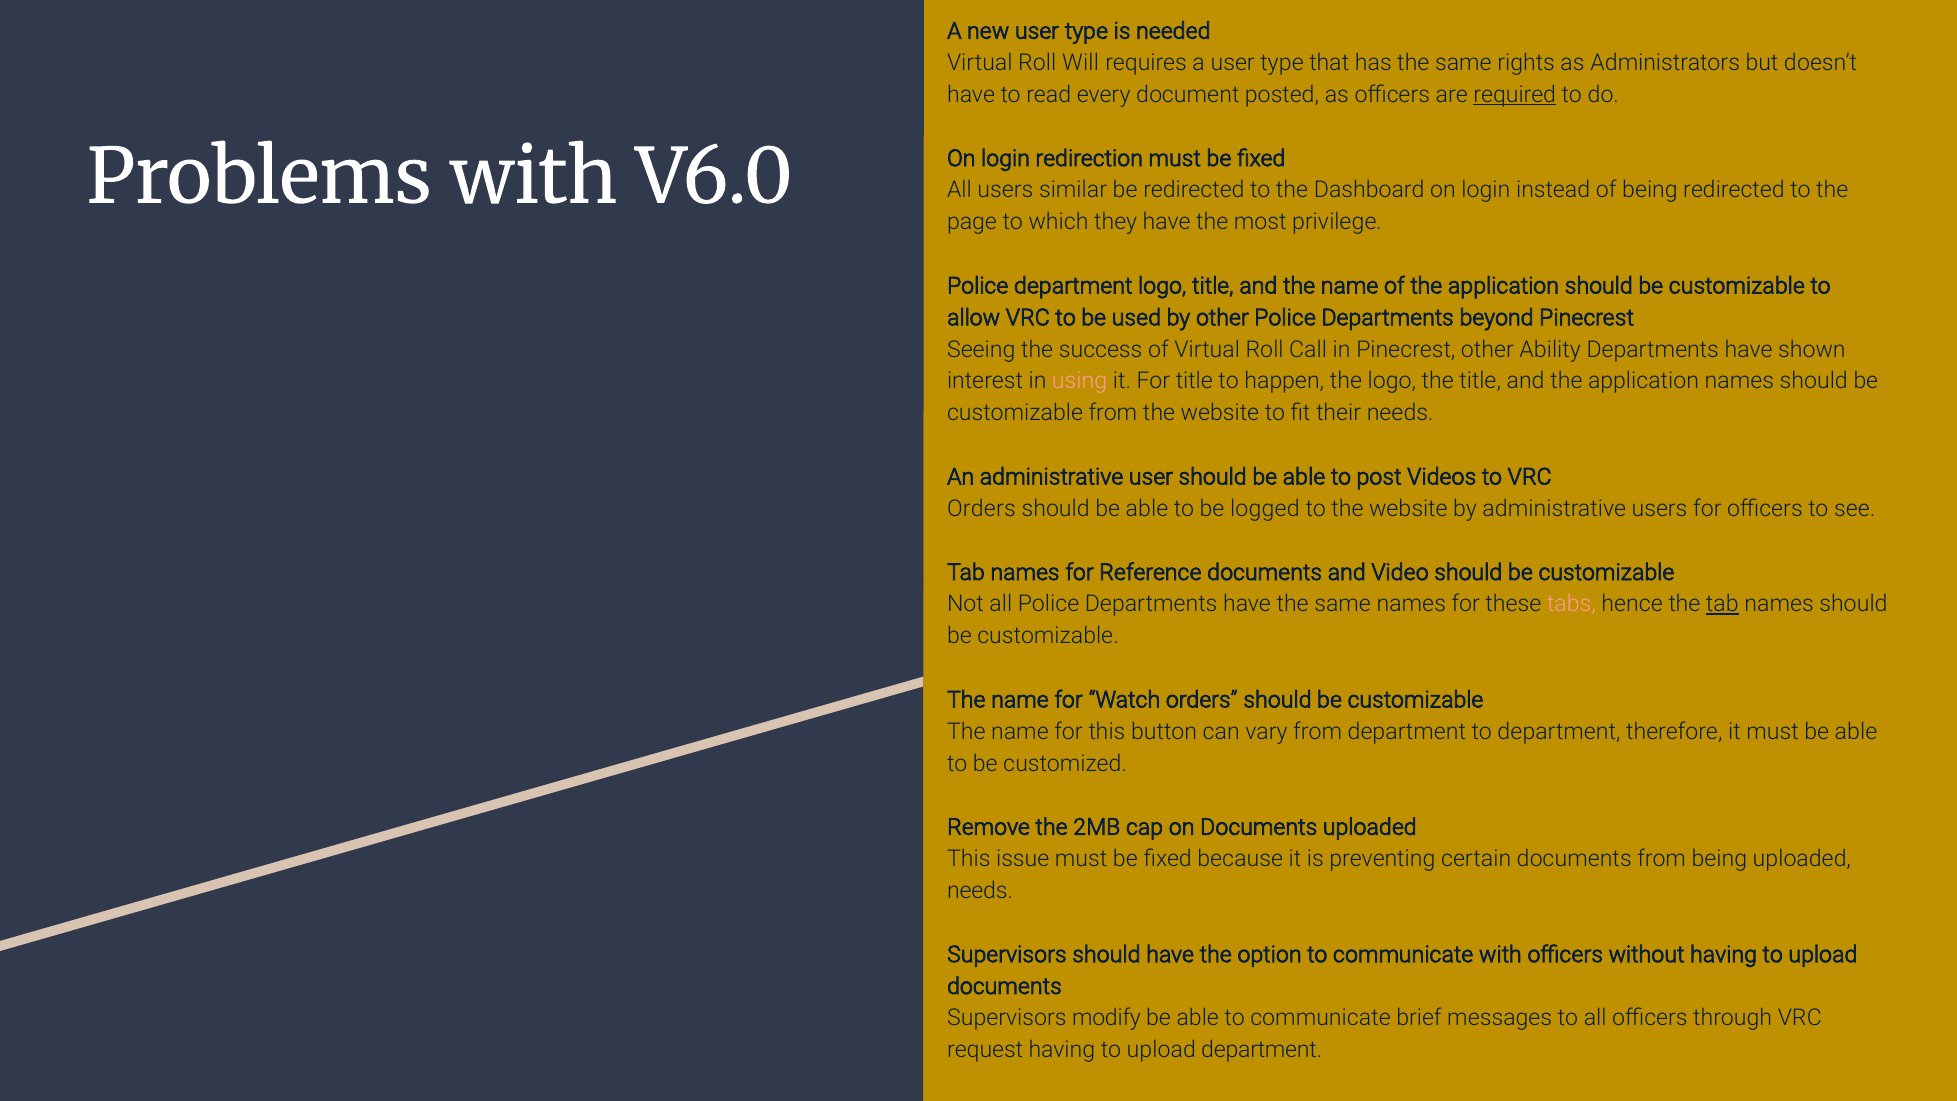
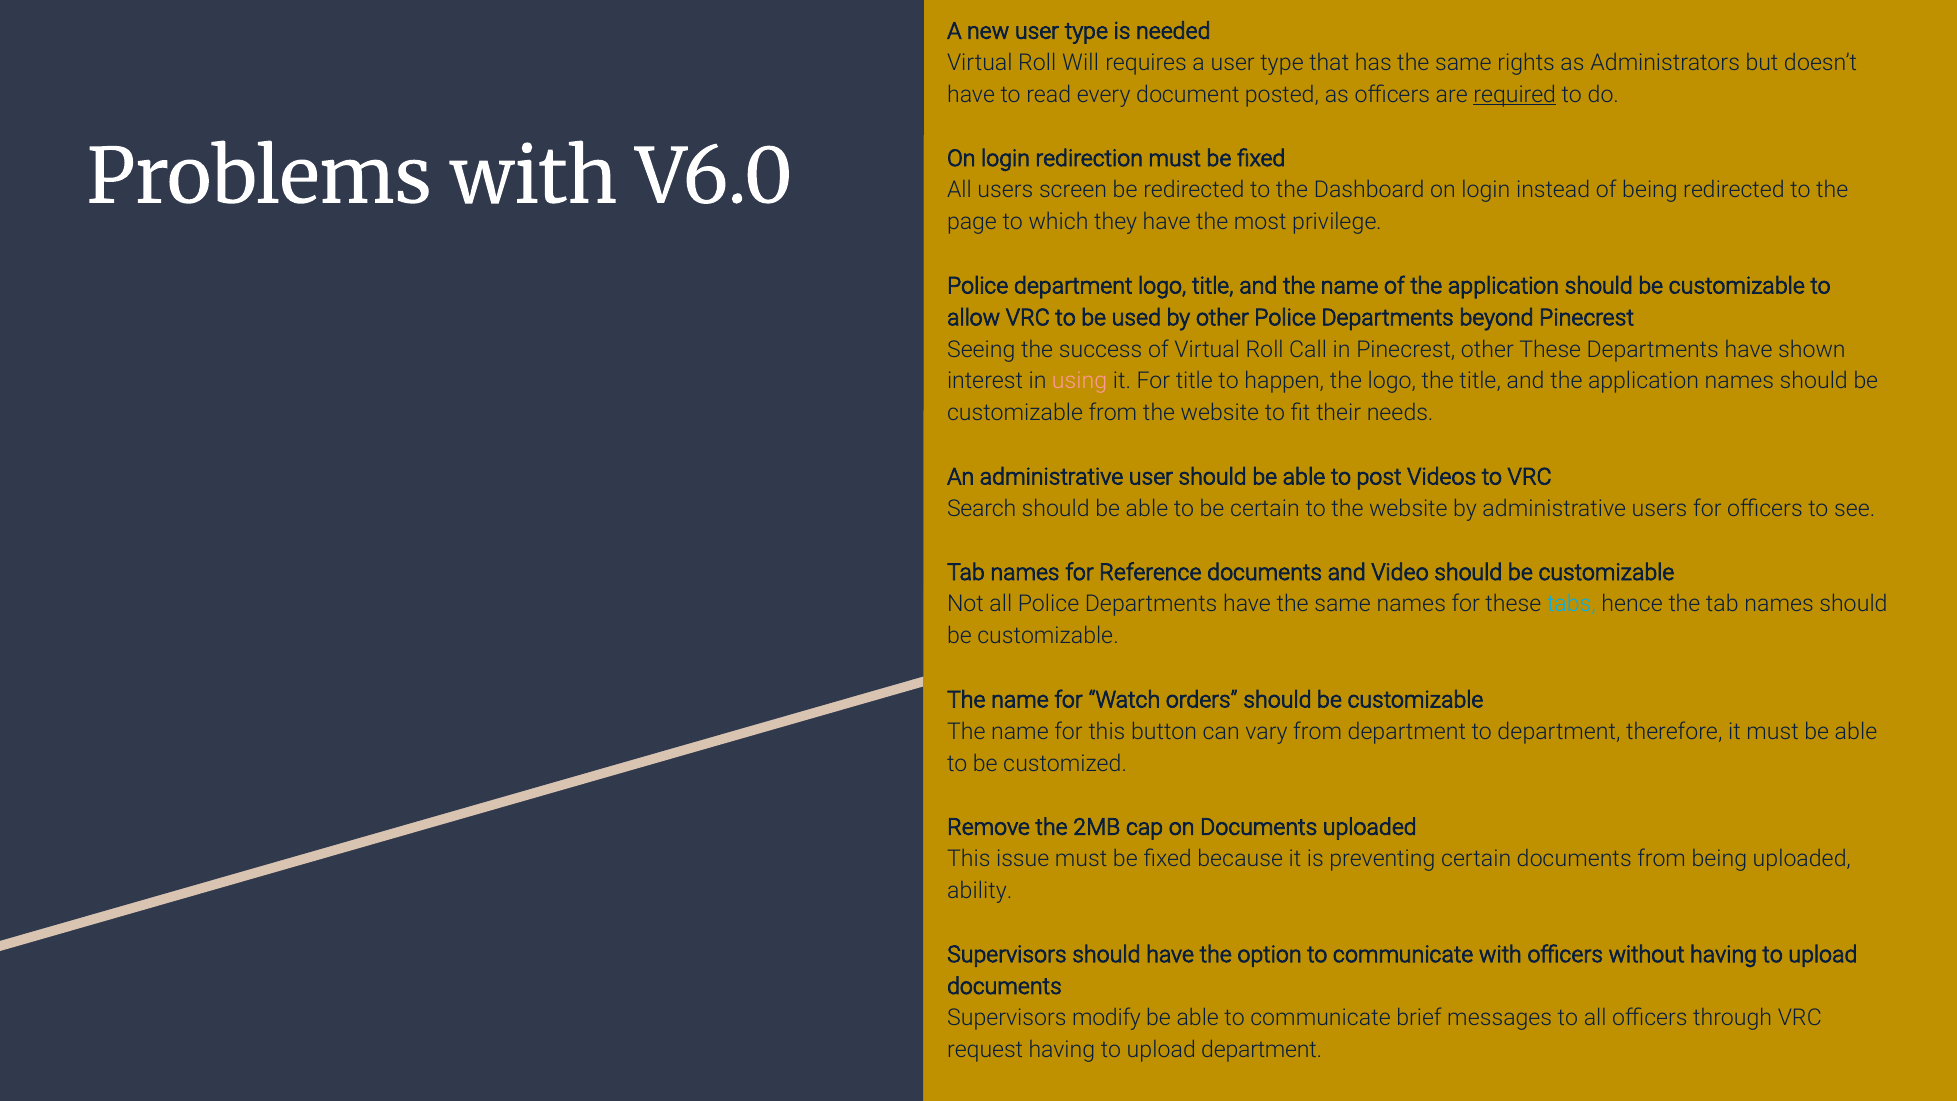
similar: similar -> screen
other Ability: Ability -> These
Orders at (981, 509): Orders -> Search
be logged: logged -> certain
tabs colour: pink -> light blue
tab at (1722, 604) underline: present -> none
needs at (980, 891): needs -> ability
